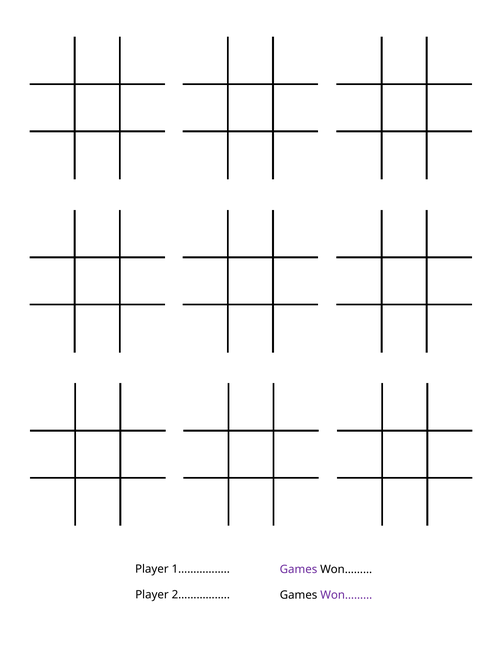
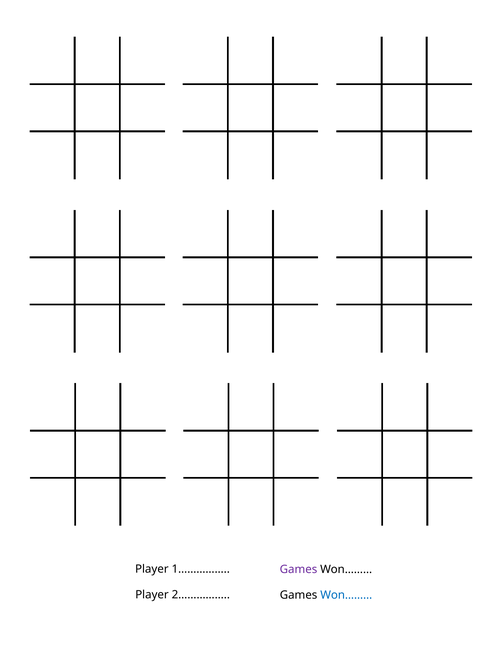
Won……… at (346, 595) colour: purple -> blue
